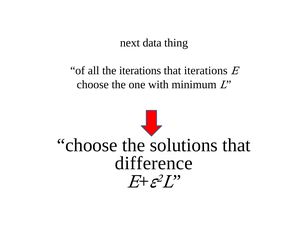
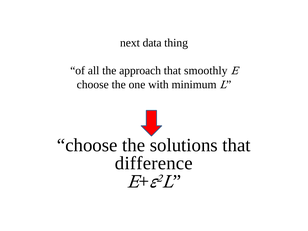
the iterations: iterations -> approach
that iterations: iterations -> smoothly
